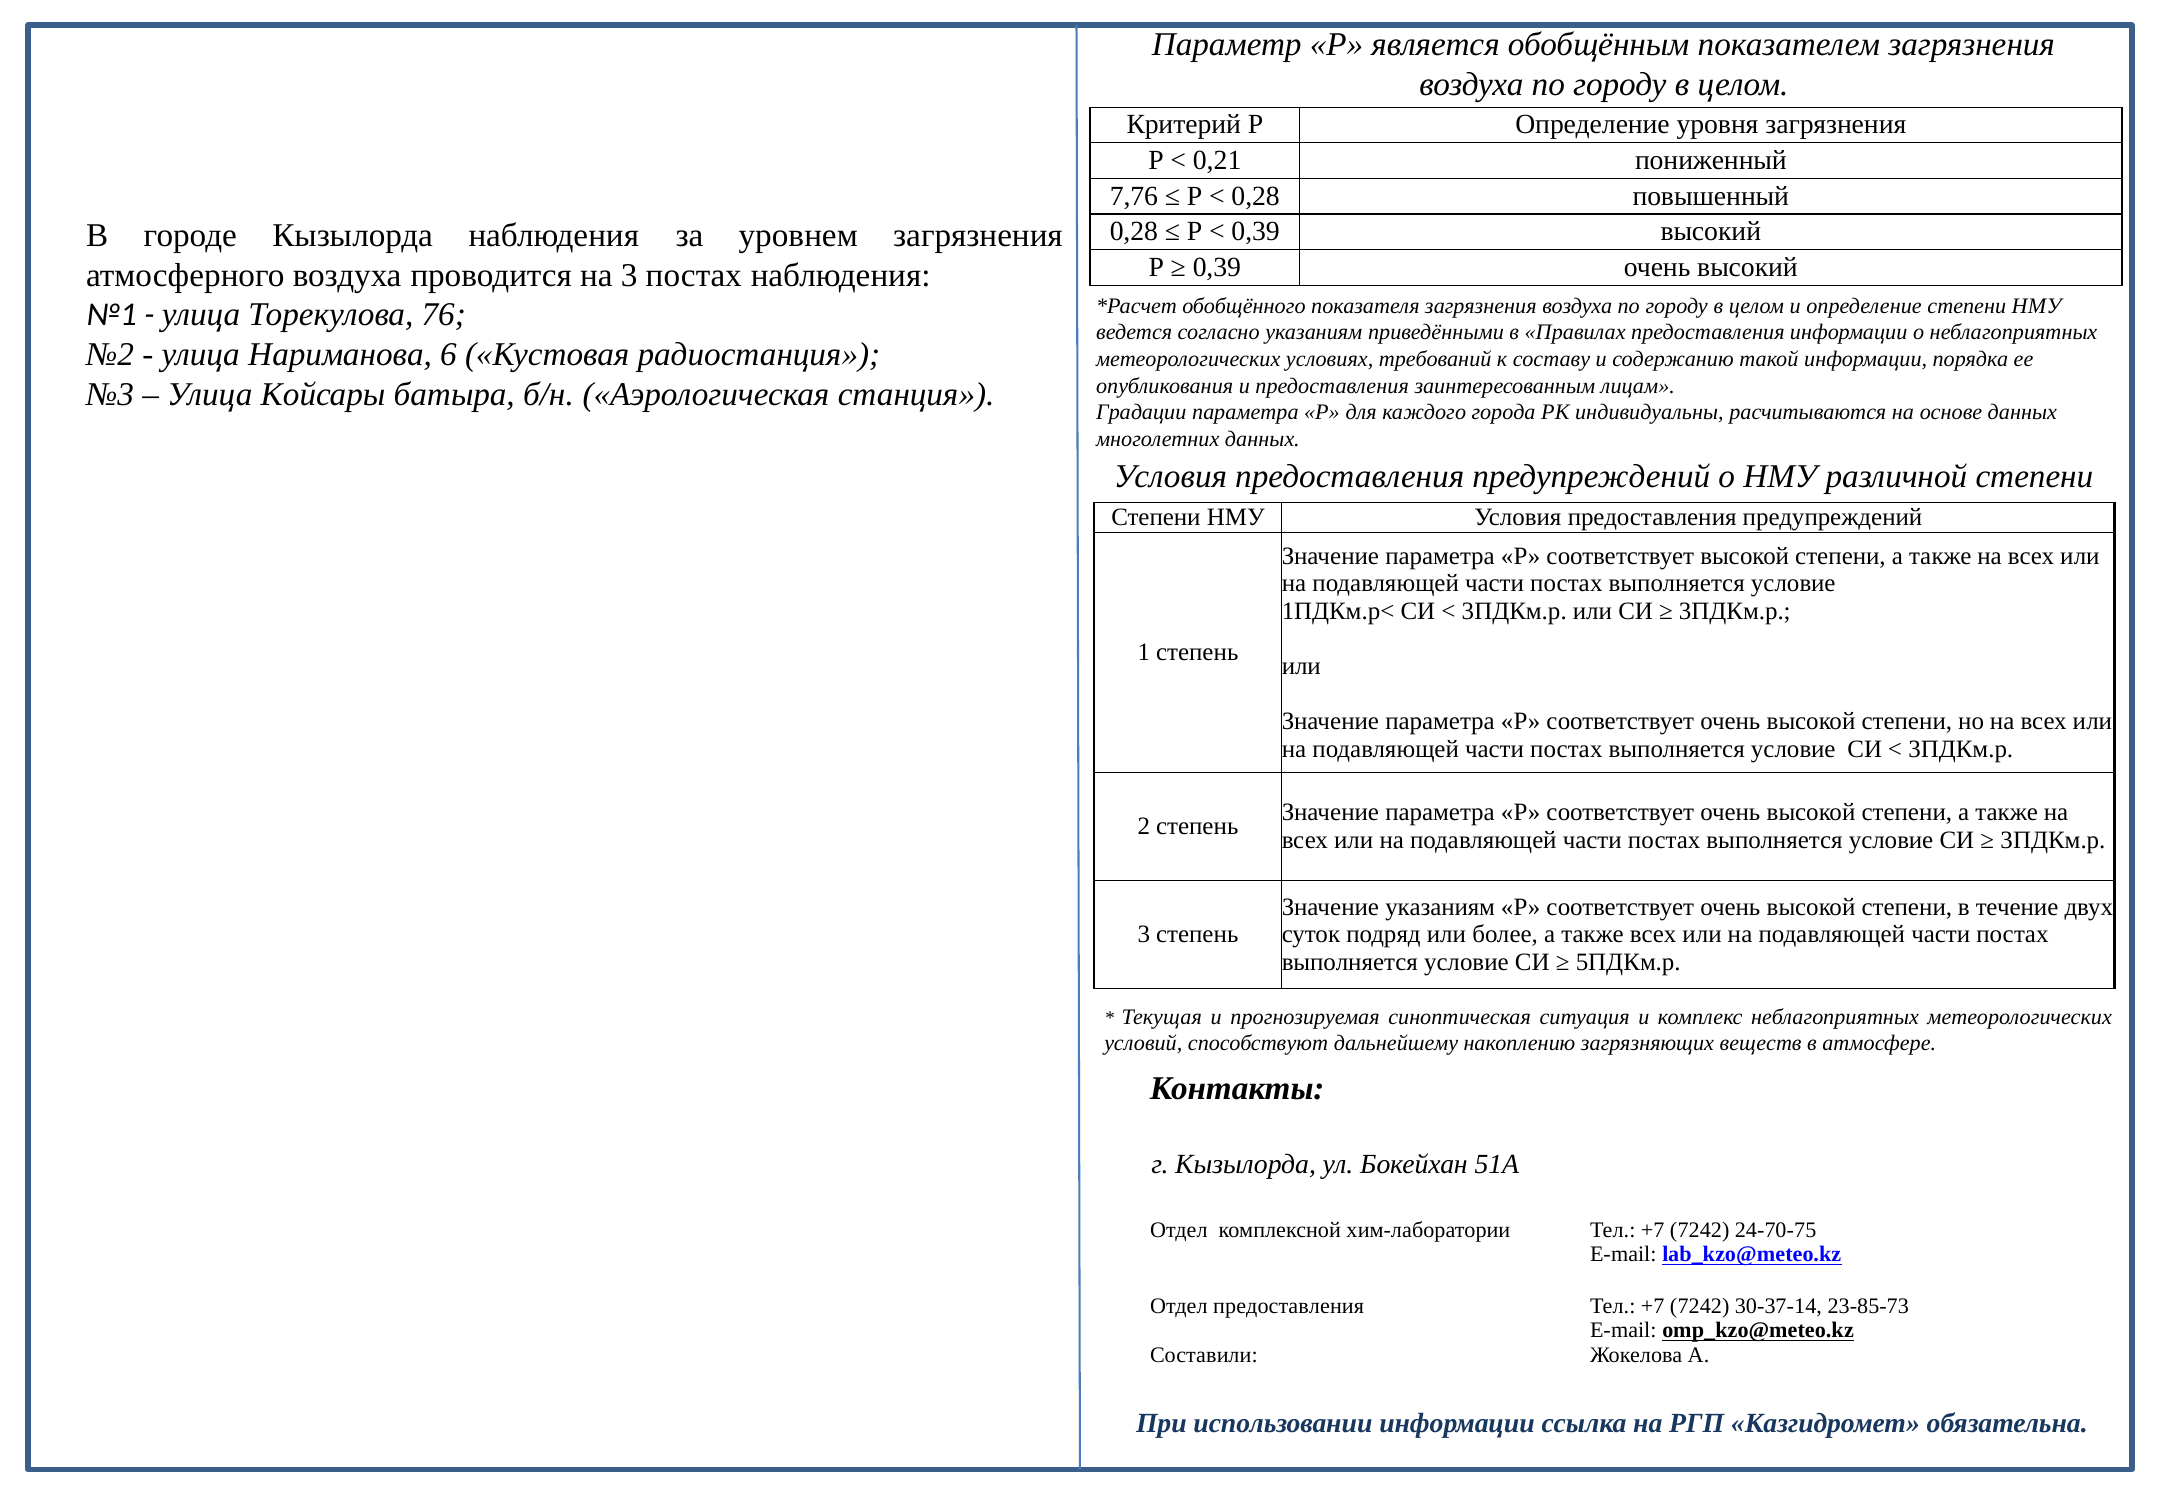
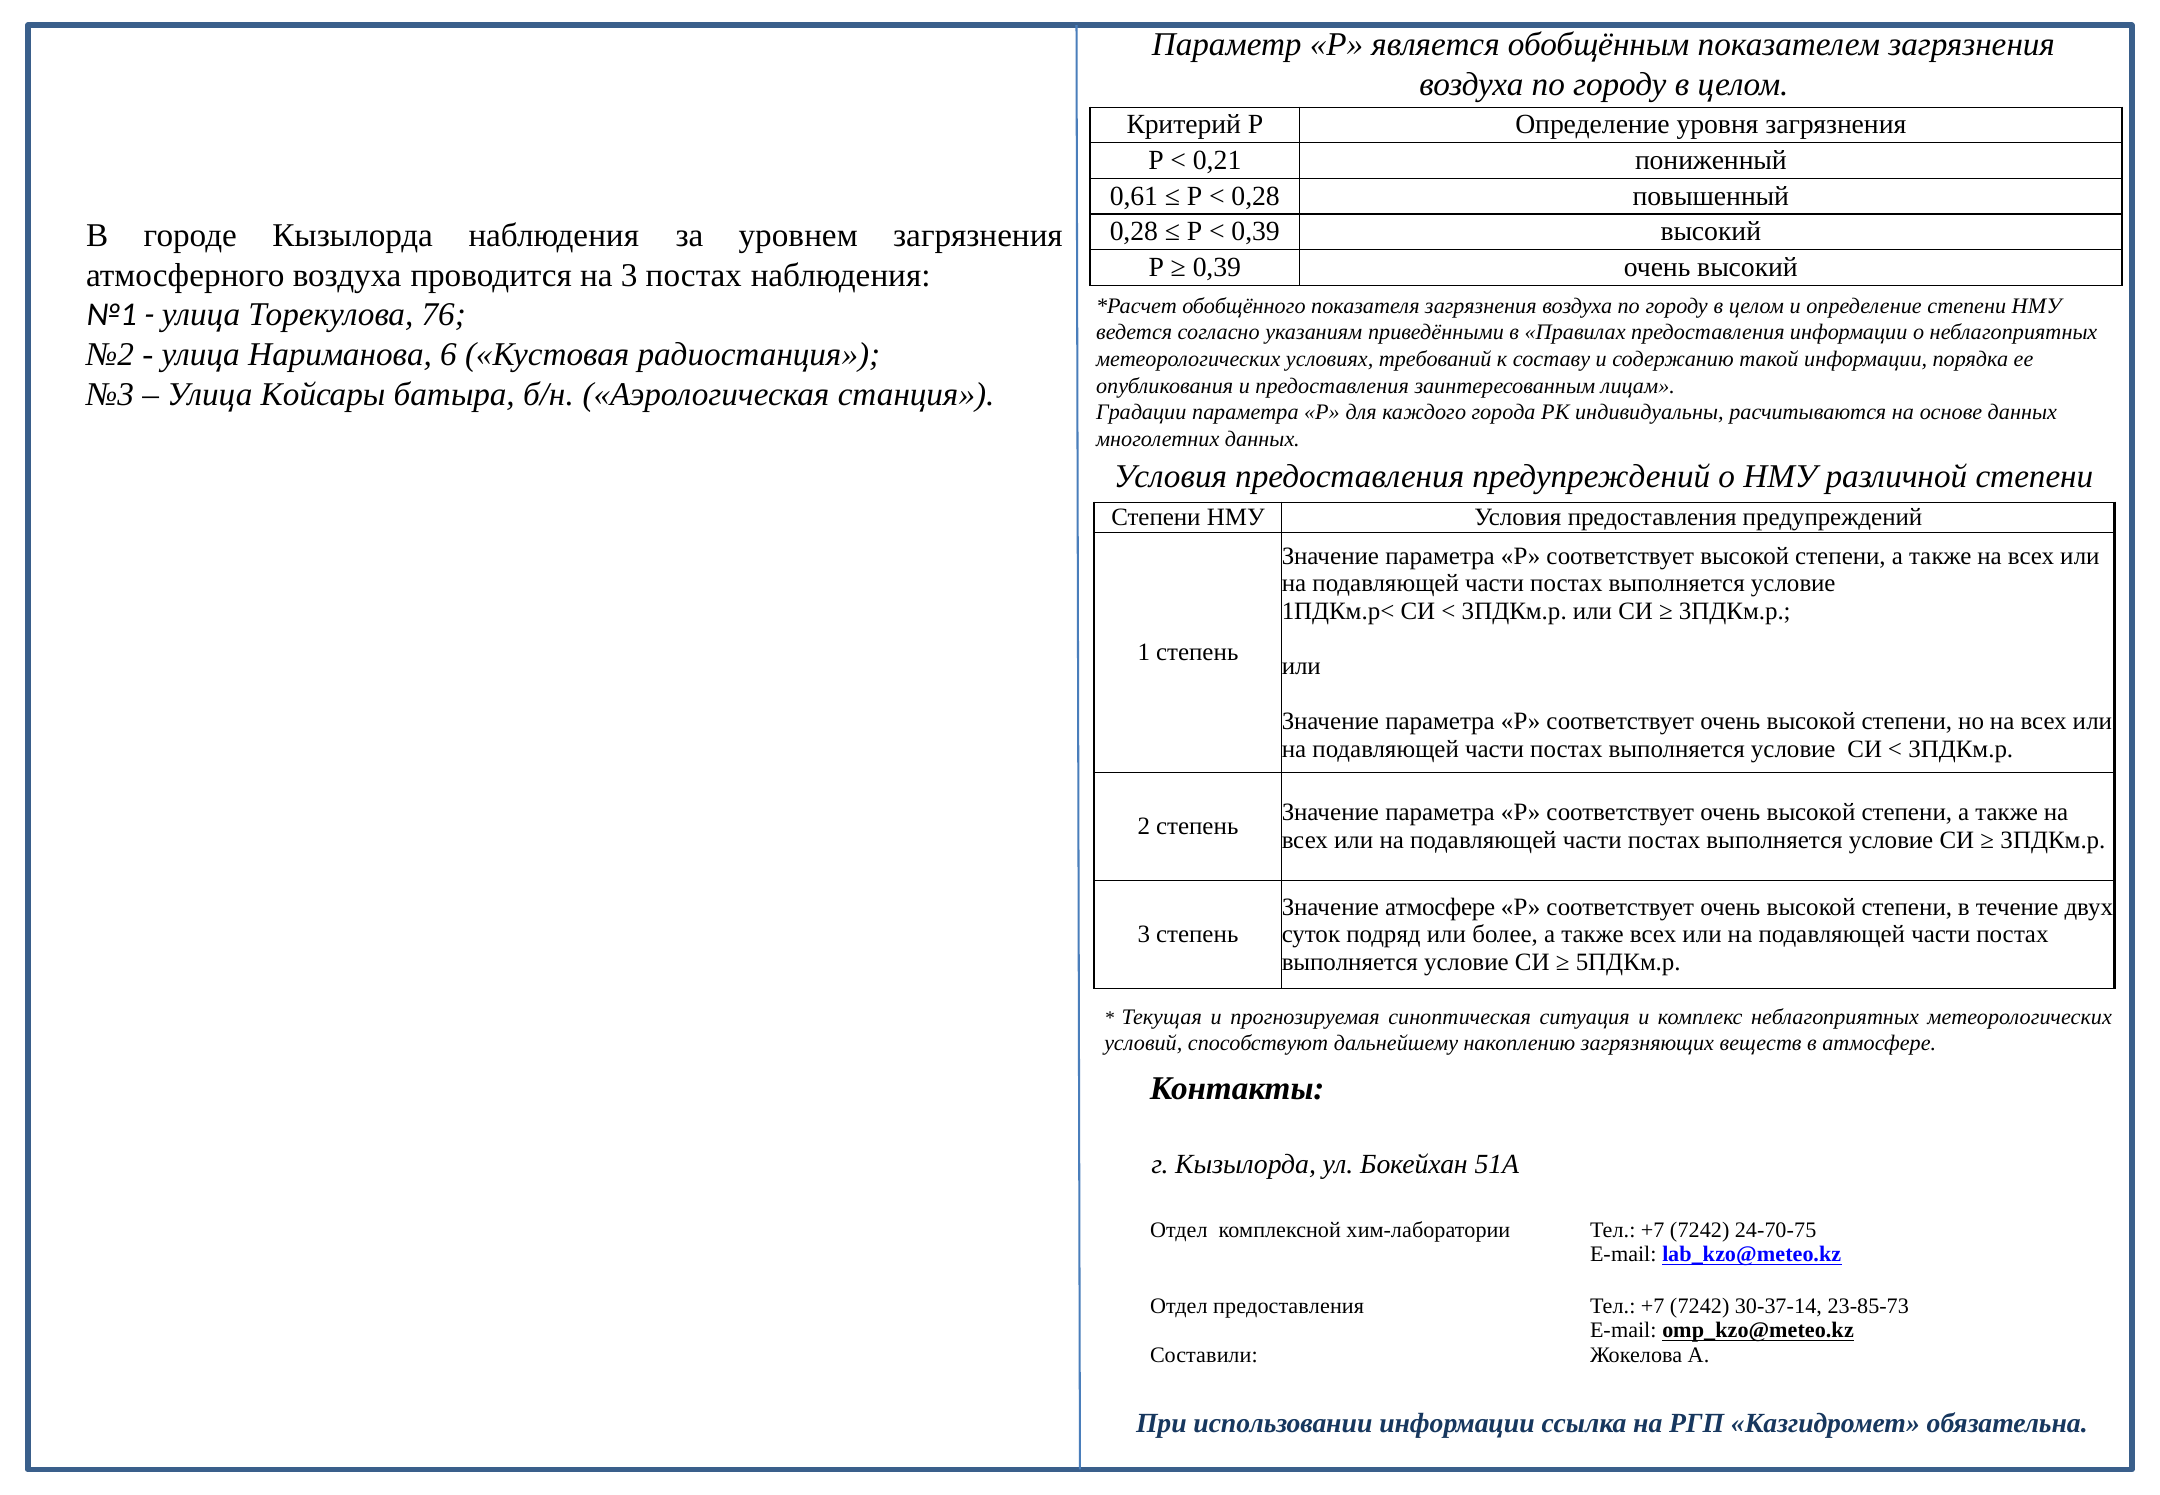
7,76: 7,76 -> 0,61
Значение указаниям: указаниям -> атмосфере
